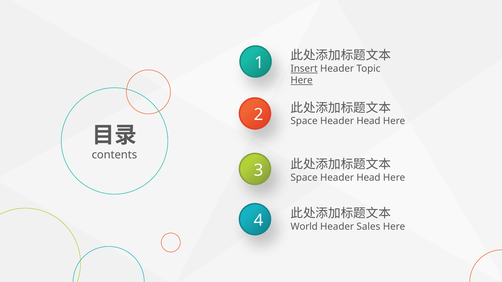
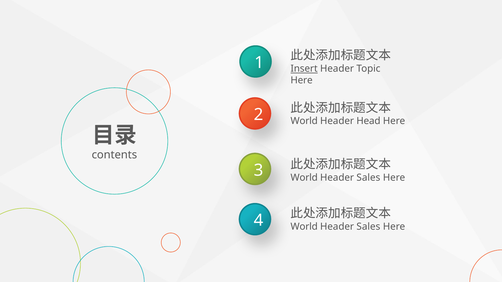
Here at (302, 80) underline: present -> none
Space at (304, 121): Space -> World
Space at (304, 178): Space -> World
Head at (368, 178): Head -> Sales
